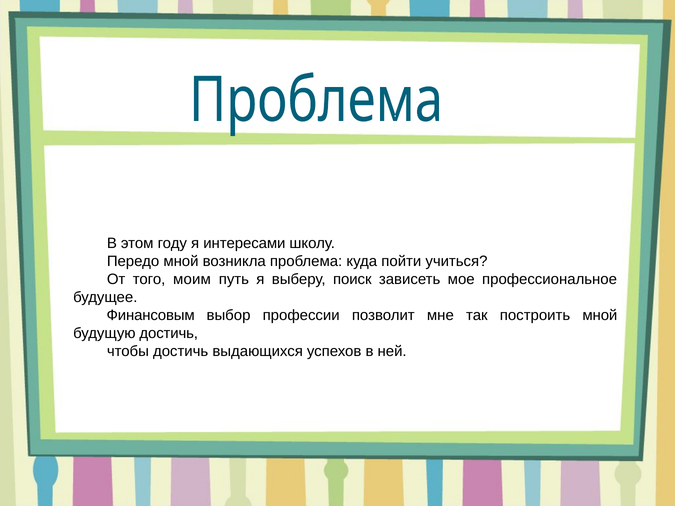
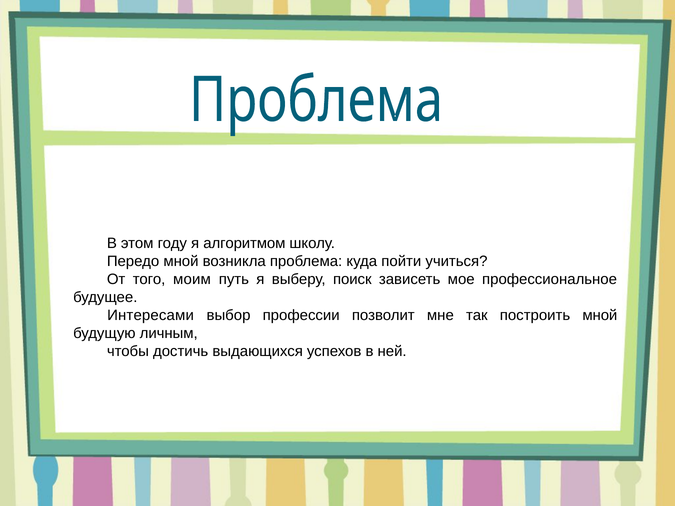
интересами: интересами -> алгоритмом
Финансовым: Финансовым -> Интересами
будущую достичь: достичь -> личным
